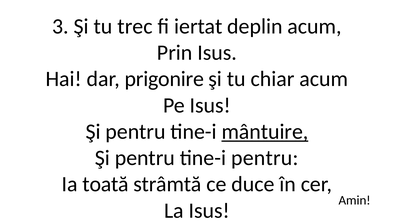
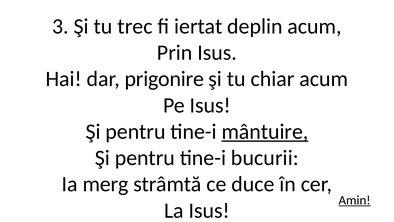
tine-i pentru: pentru -> bucurii
toată: toată -> merg
Amin underline: none -> present
